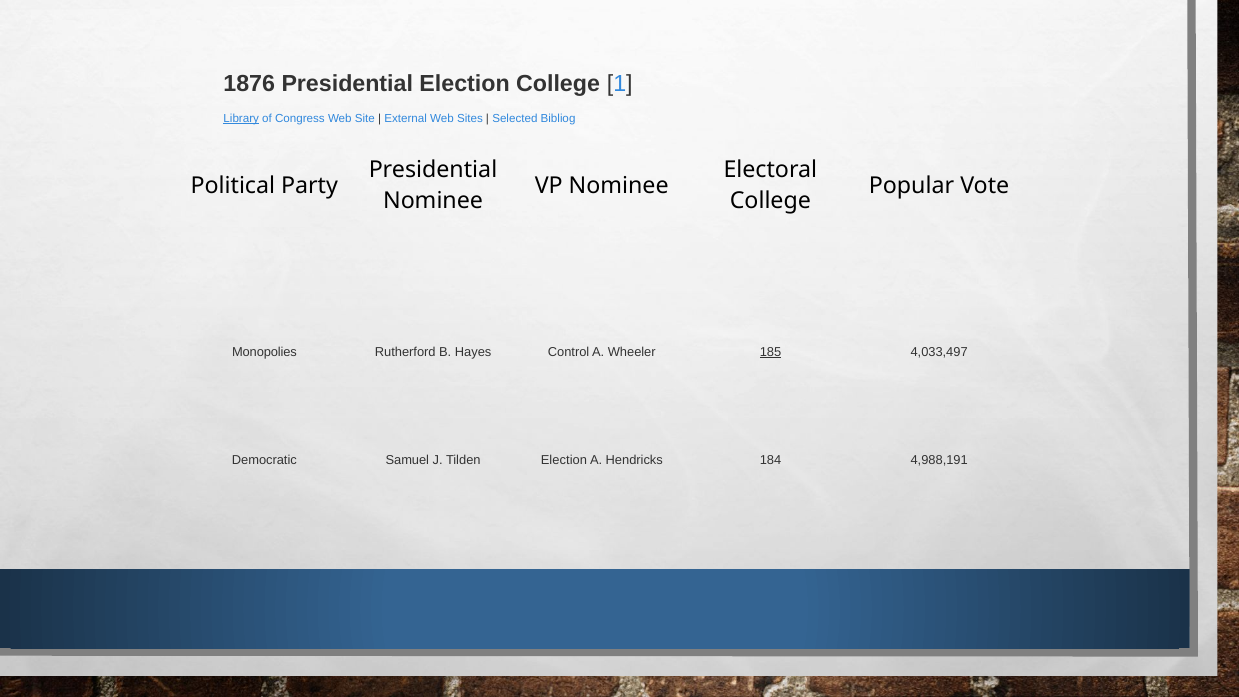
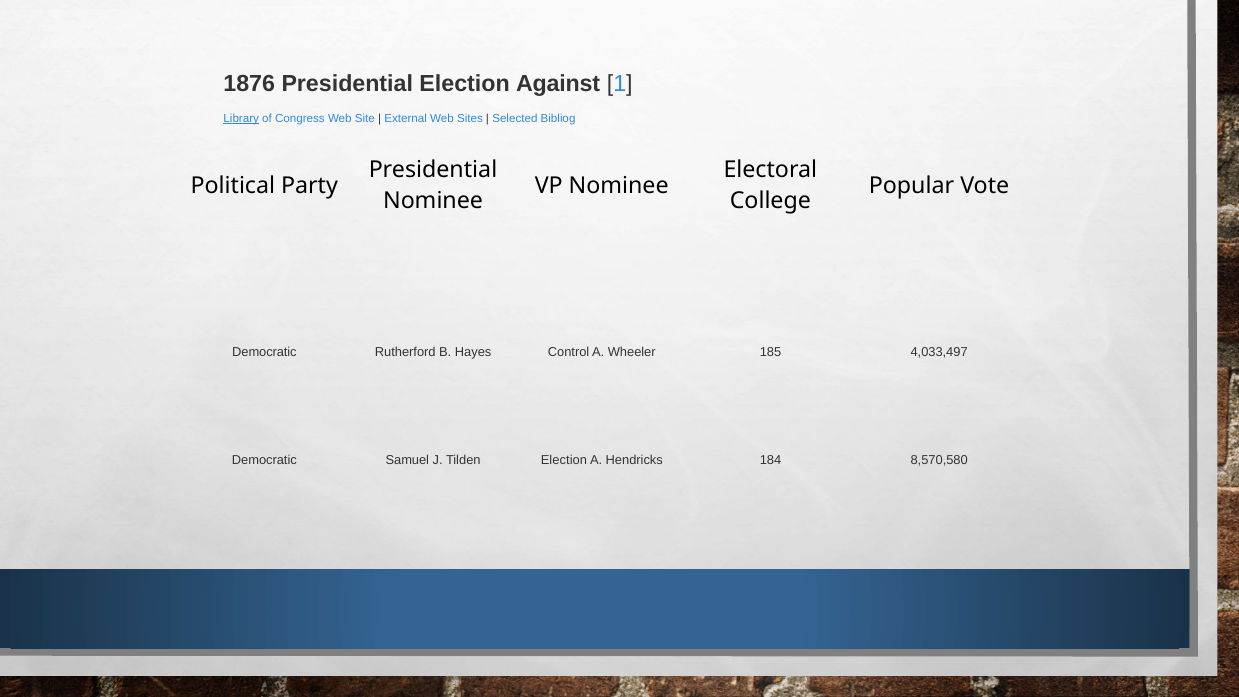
Election College: College -> Against
Monopolies at (264, 352): Monopolies -> Democratic
185 underline: present -> none
4,988,191: 4,988,191 -> 8,570,580
